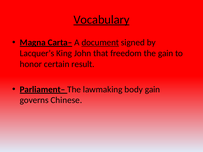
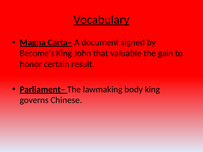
document underline: present -> none
Lacquer’s: Lacquer’s -> Become’s
freedom: freedom -> valuable
body gain: gain -> king
